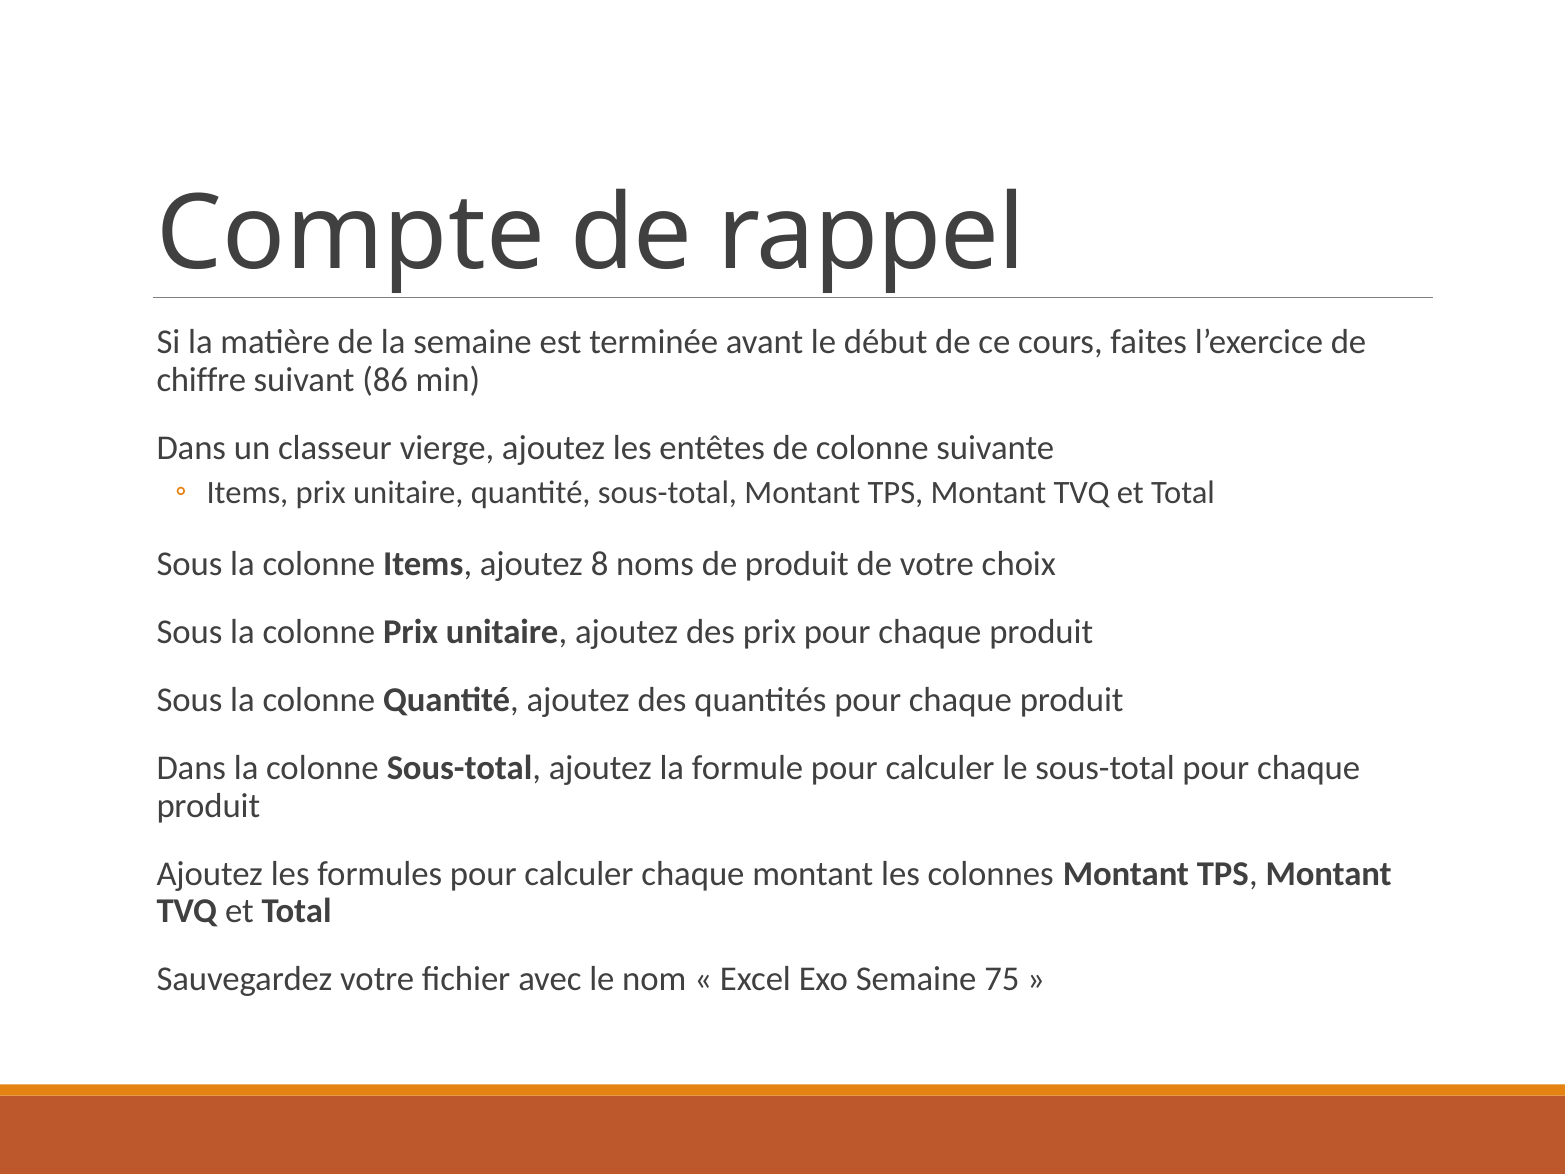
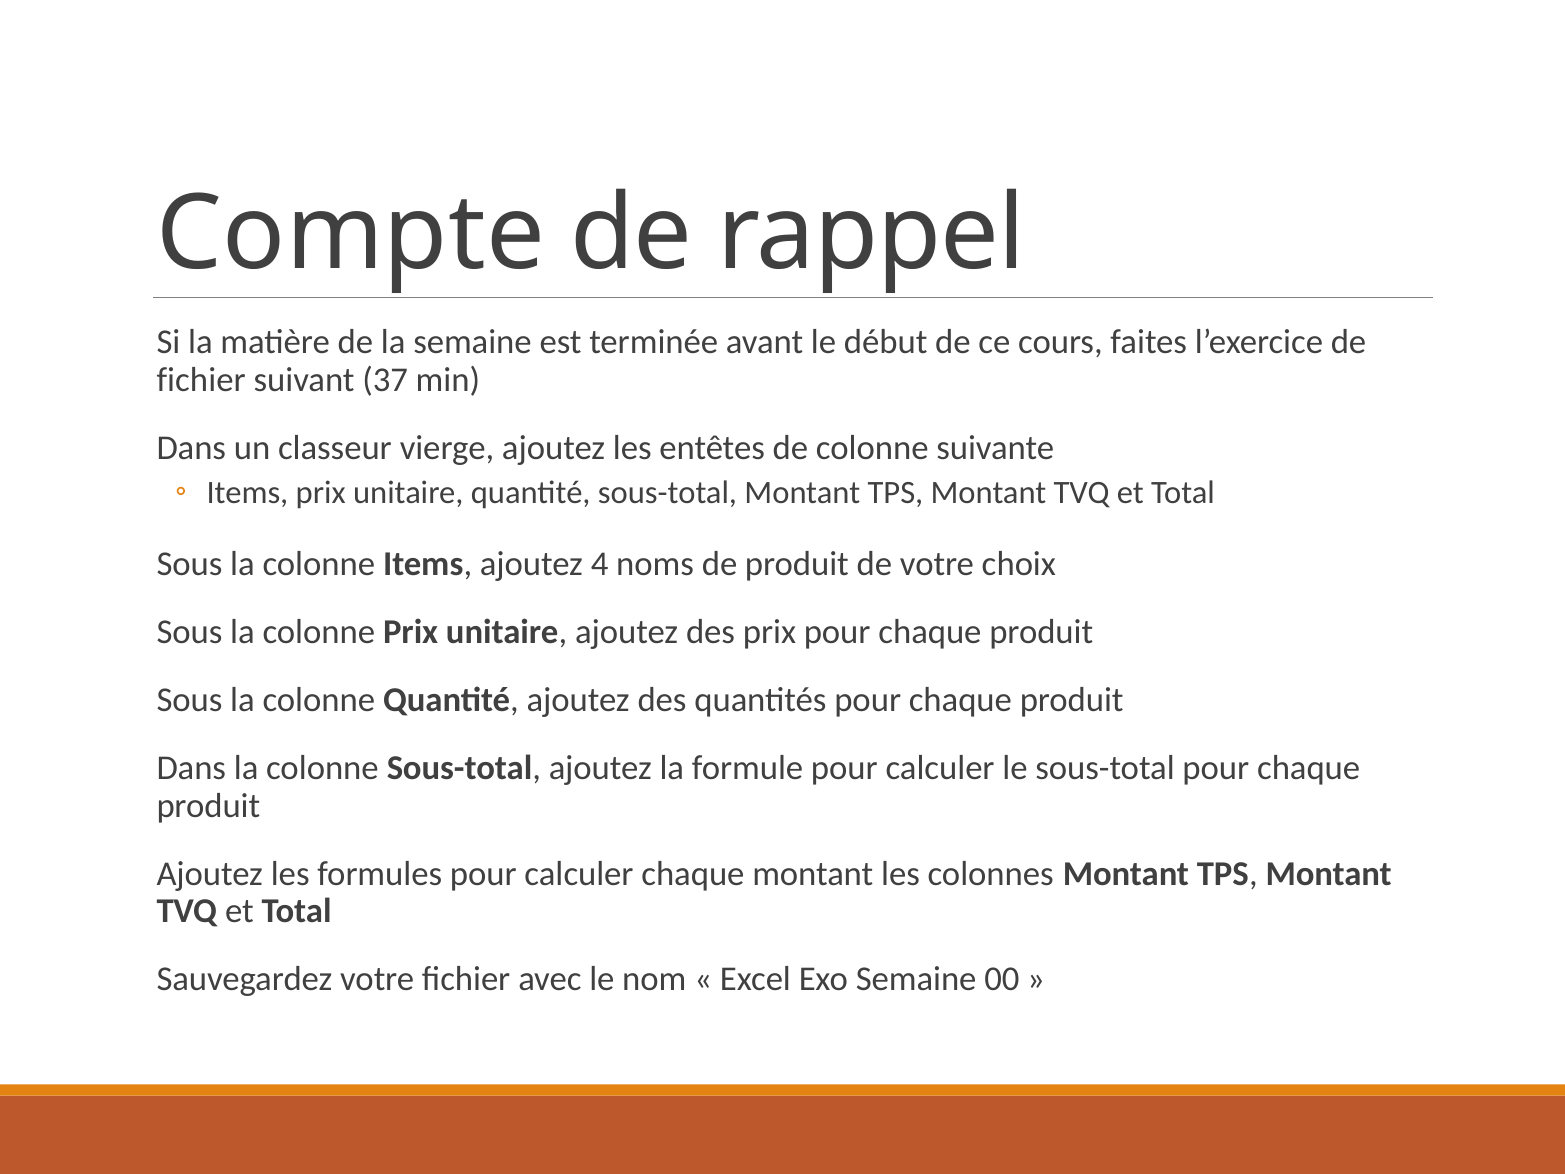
chiffre at (201, 380): chiffre -> fichier
86: 86 -> 37
8: 8 -> 4
75: 75 -> 00
